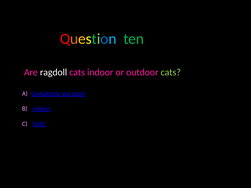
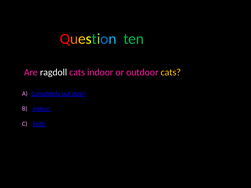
cats at (171, 72) colour: light green -> yellow
